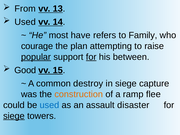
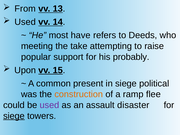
Family: Family -> Deeds
courage: courage -> meeting
plan: plan -> take
popular underline: present -> none
for at (91, 57) underline: present -> none
between: between -> probably
Good: Good -> Upon
destroy: destroy -> present
capture: capture -> political
used at (49, 105) colour: blue -> purple
